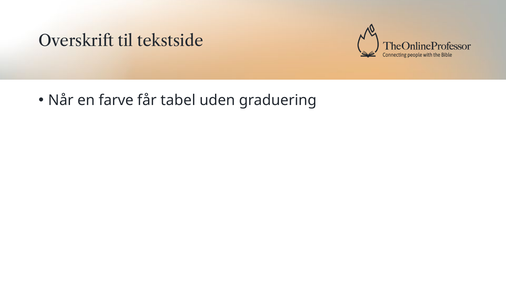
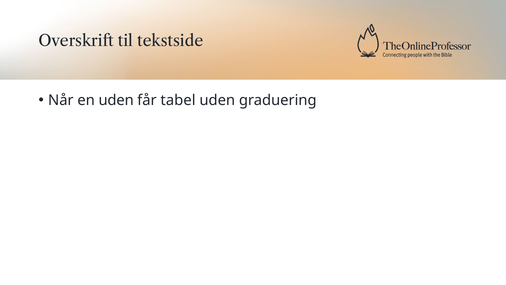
en farve: farve -> uden
